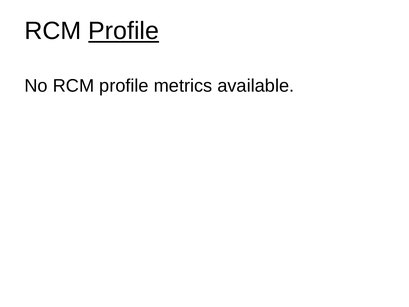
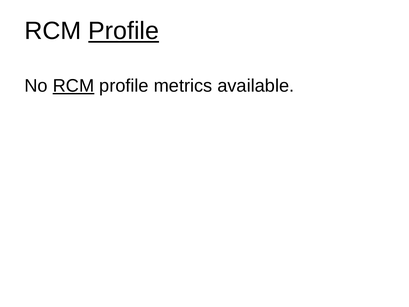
RCM at (73, 86) underline: none -> present
